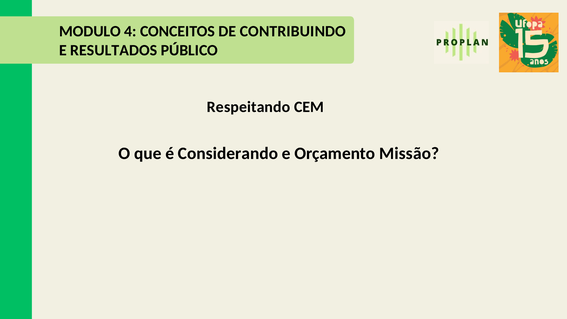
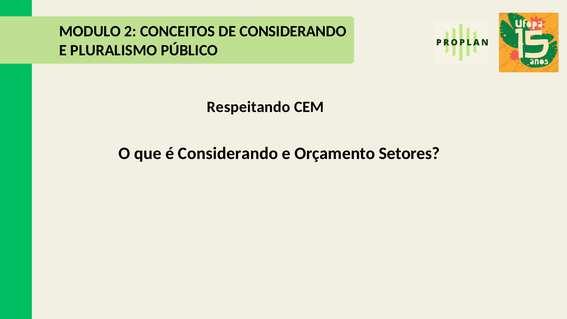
4: 4 -> 2
DE CONTRIBUINDO: CONTRIBUINDO -> CONSIDERANDO
RESULTADOS: RESULTADOS -> PLURALISMO
Missão: Missão -> Setores
